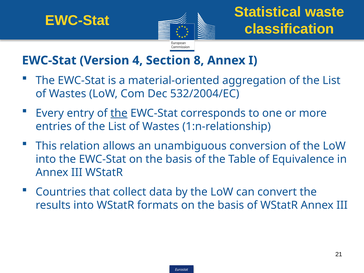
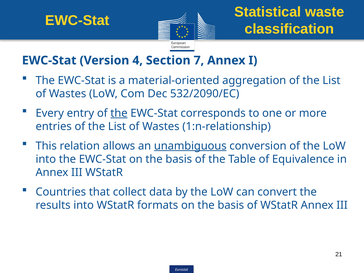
8: 8 -> 7
532/2004/EC: 532/2004/EC -> 532/2090/EC
unambiguous underline: none -> present
